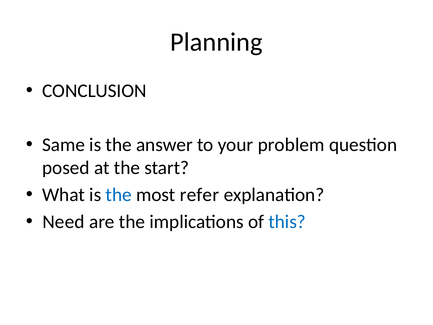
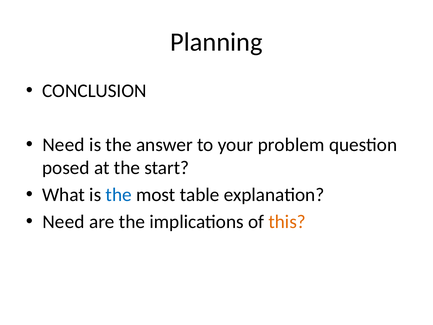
Same at (64, 145): Same -> Need
refer: refer -> table
this colour: blue -> orange
